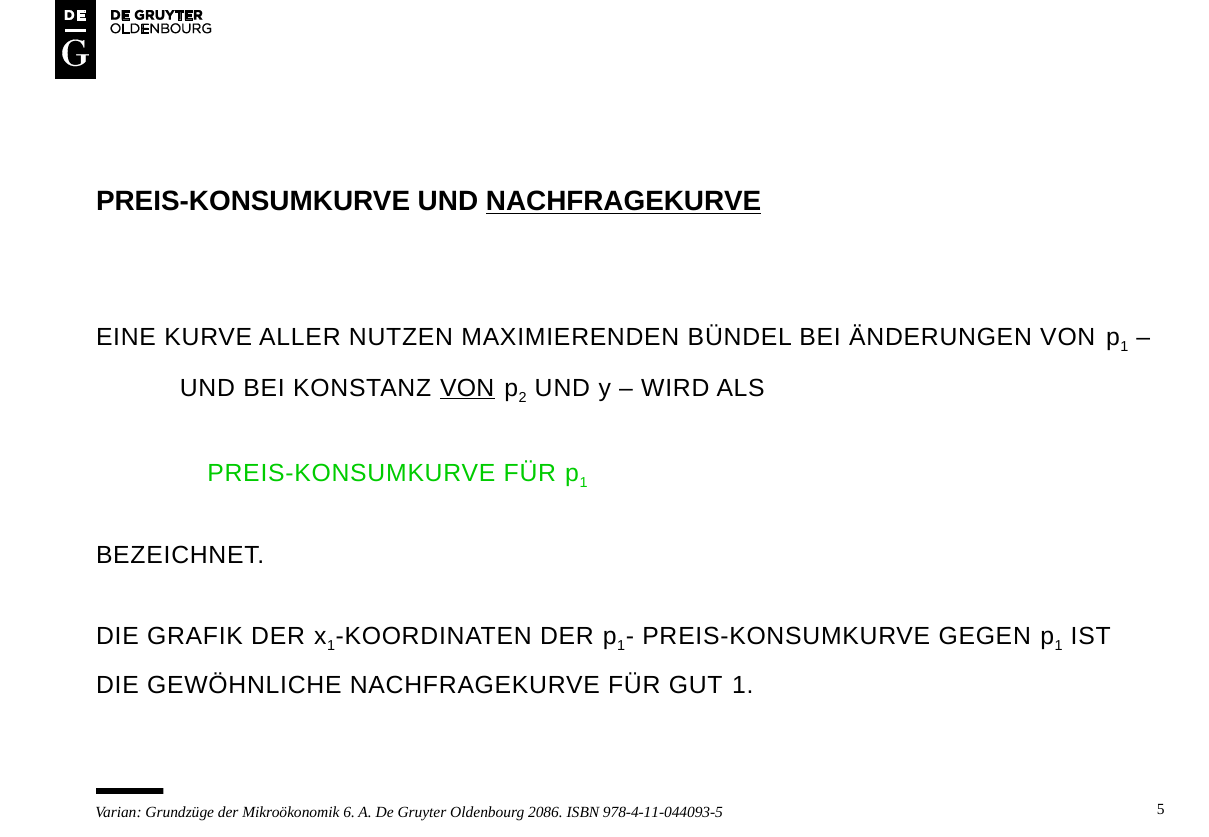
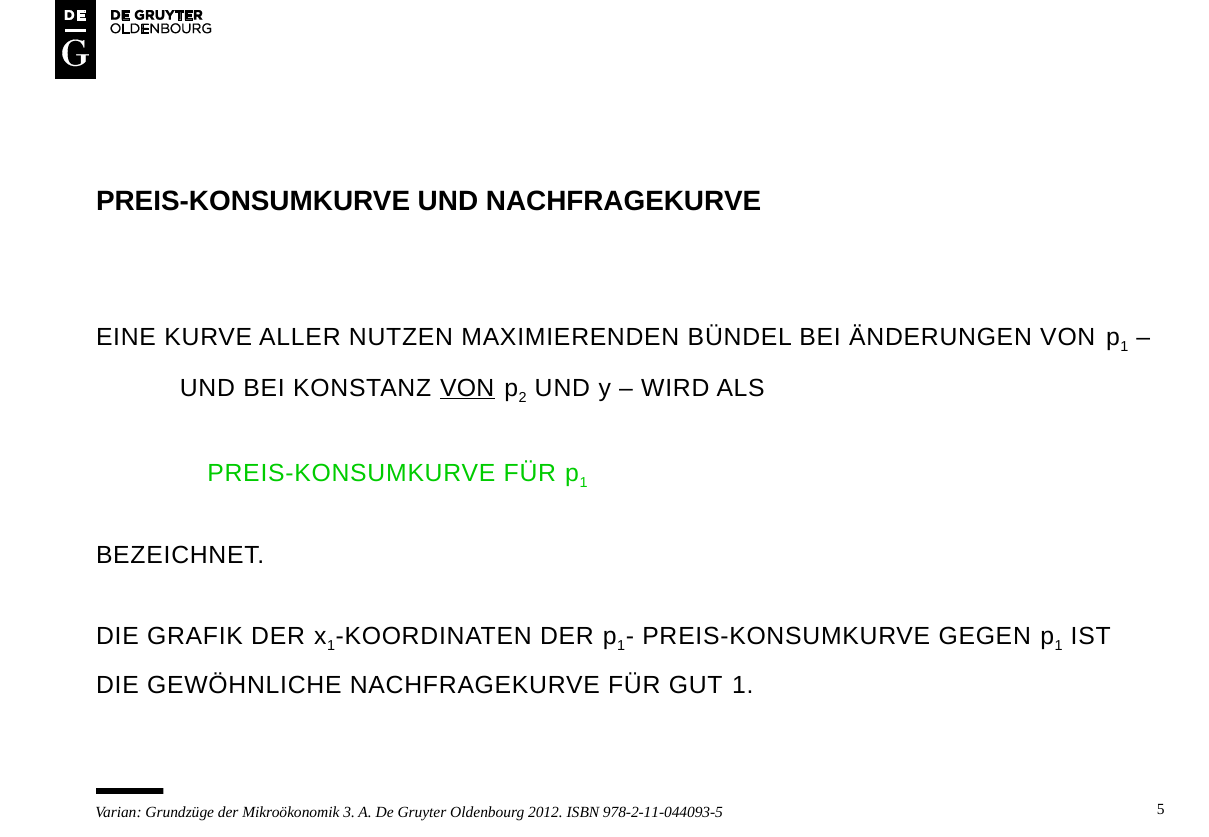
NACHFRAGEKURVE at (624, 201) underline: present -> none
6: 6 -> 3
2086: 2086 -> 2012
978-4-11-044093-5: 978-4-11-044093-5 -> 978-2-11-044093-5
